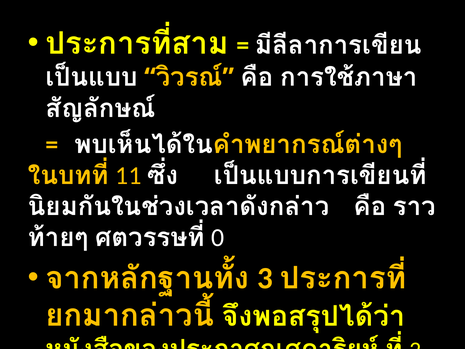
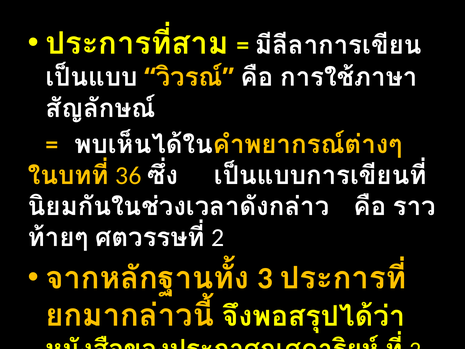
11: 11 -> 36
0 at (218, 238): 0 -> 2
